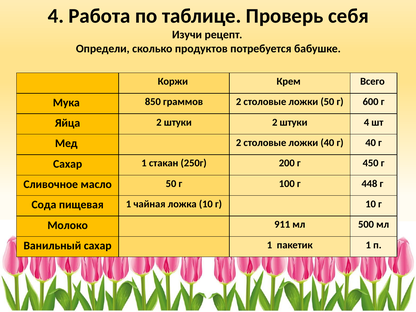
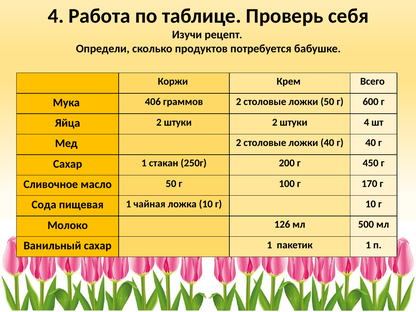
850: 850 -> 406
448: 448 -> 170
911: 911 -> 126
